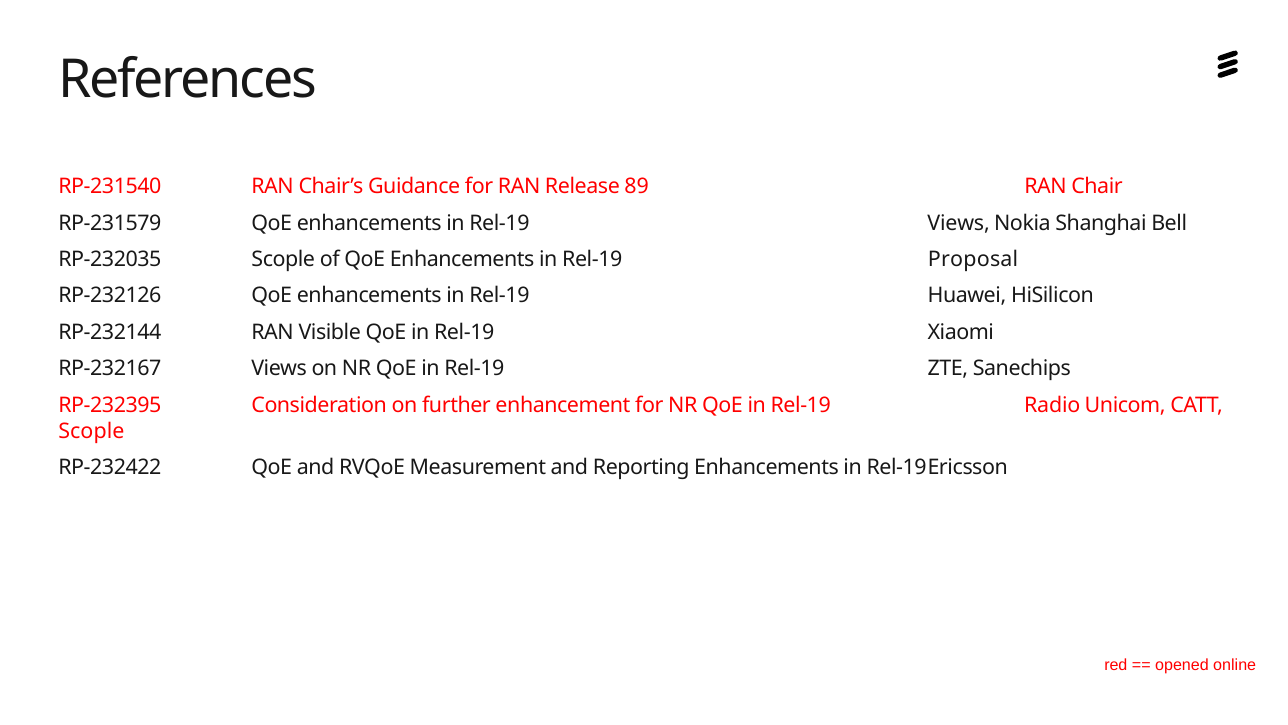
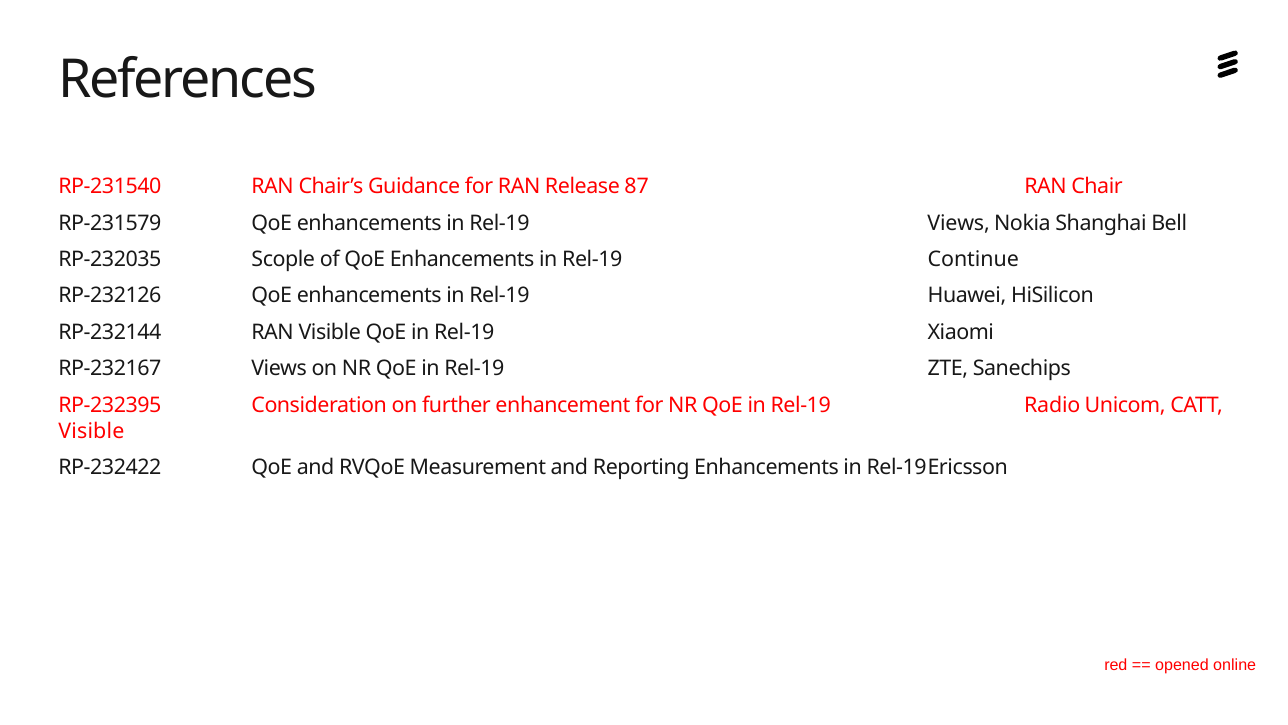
89: 89 -> 87
Proposal: Proposal -> Continue
Scople at (91, 431): Scople -> Visible
